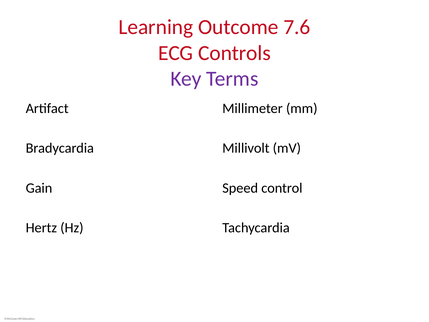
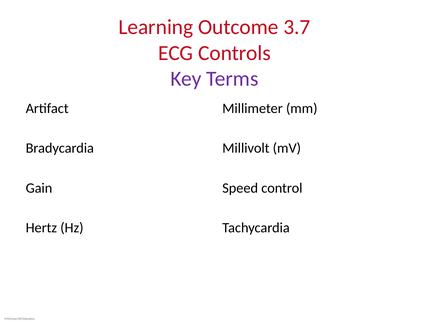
7.6: 7.6 -> 3.7
